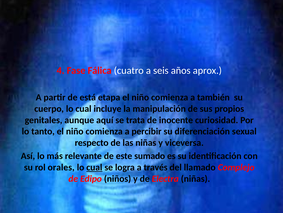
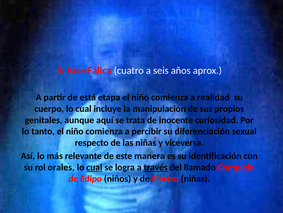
también: también -> realidad
sumado: sumado -> manera
través underline: none -> present
